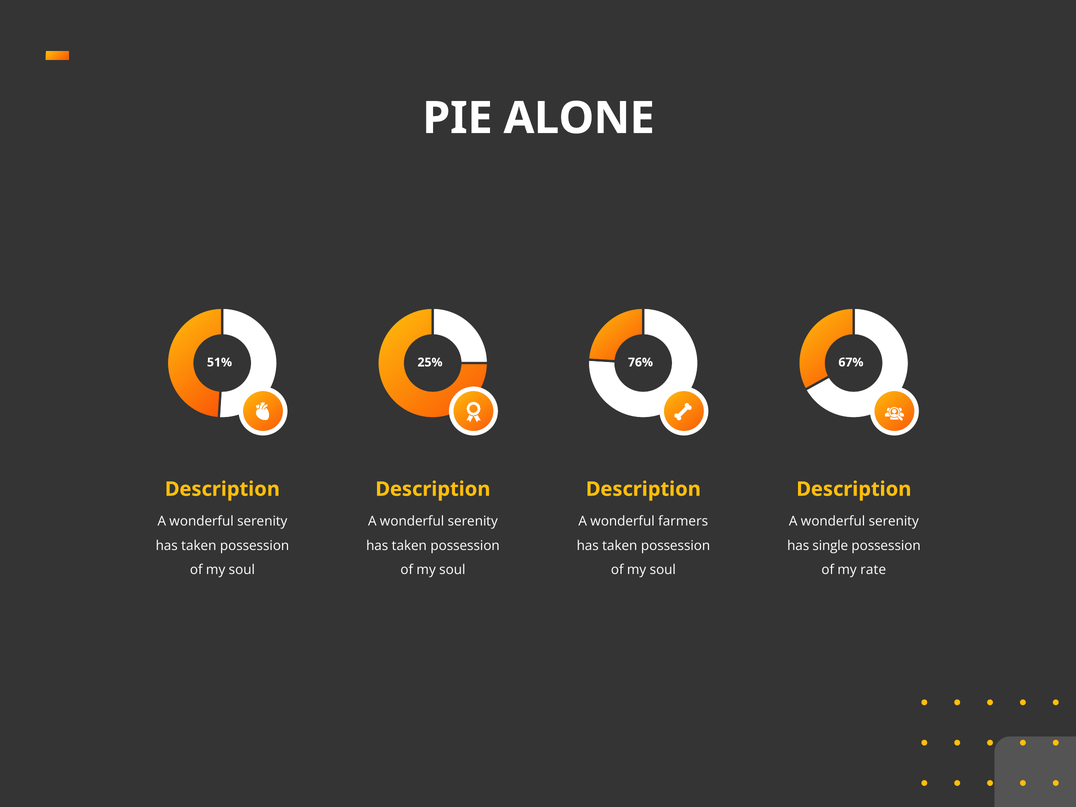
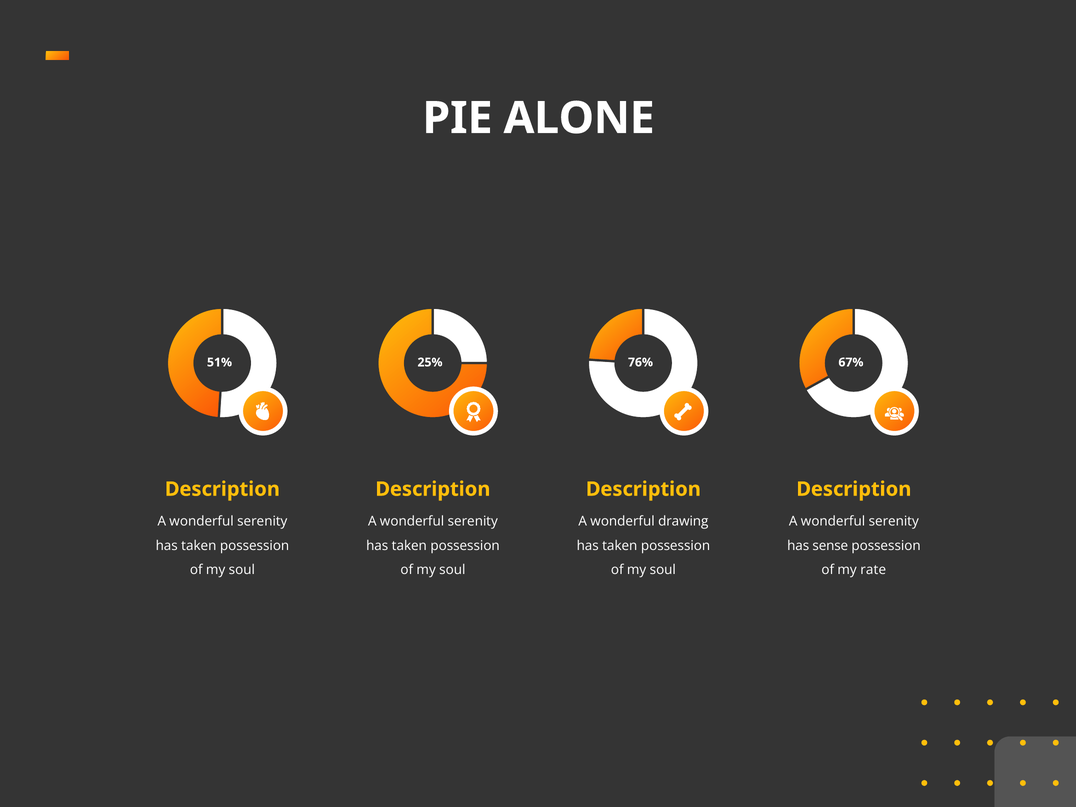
farmers: farmers -> drawing
single: single -> sense
